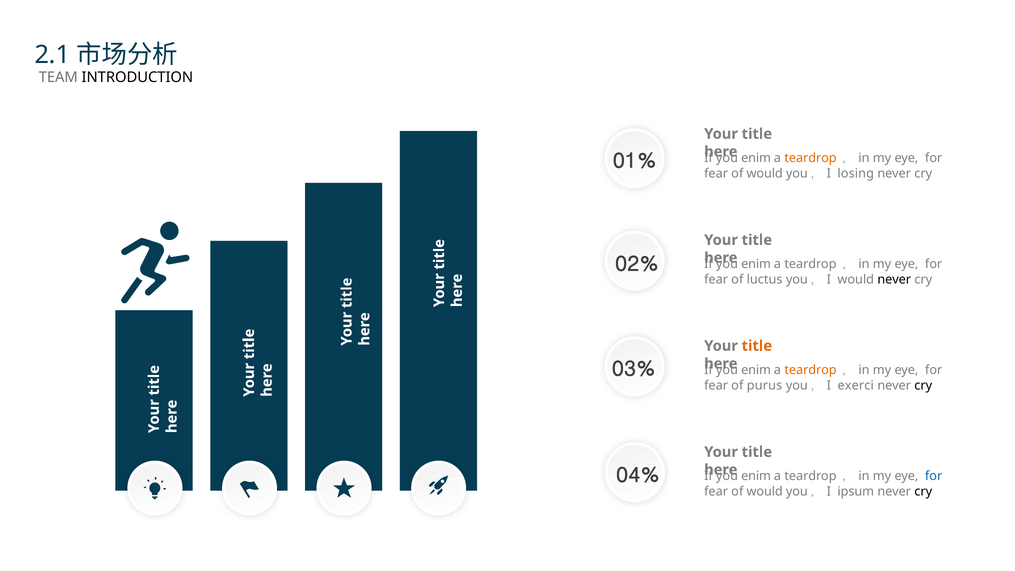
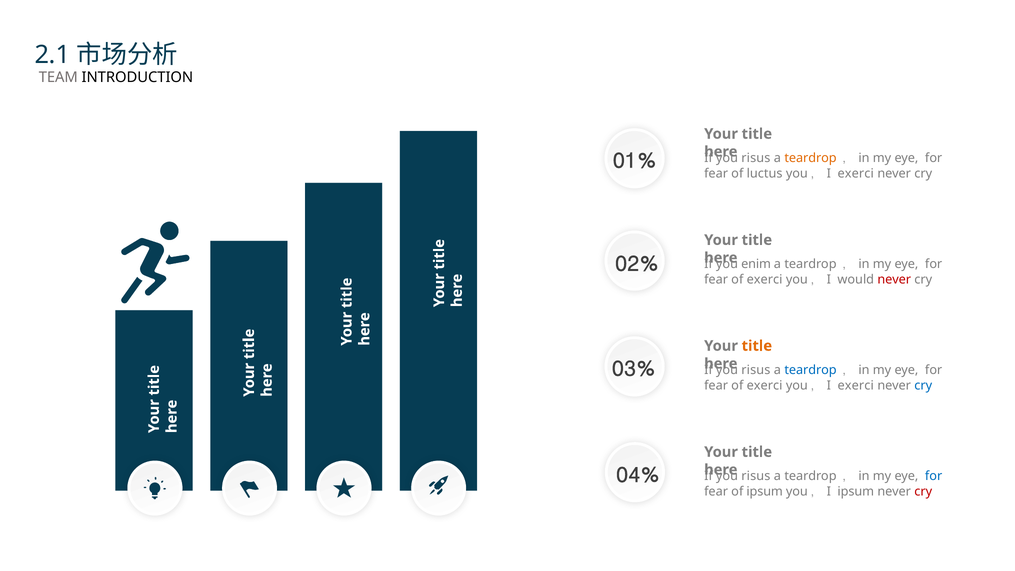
enim at (756, 158): enim -> risus
would at (765, 173): would -> luctus
losing at (856, 173): losing -> exerci
luctus at (765, 279): luctus -> exerci
never at (894, 279) colour: black -> red
enim at (756, 370): enim -> risus
teardrop at (811, 370) colour: orange -> blue
purus at (765, 385): purus -> exerci
cry at (923, 385) colour: black -> blue
enim at (756, 476): enim -> risus
would at (765, 491): would -> ipsum
cry at (923, 491) colour: black -> red
